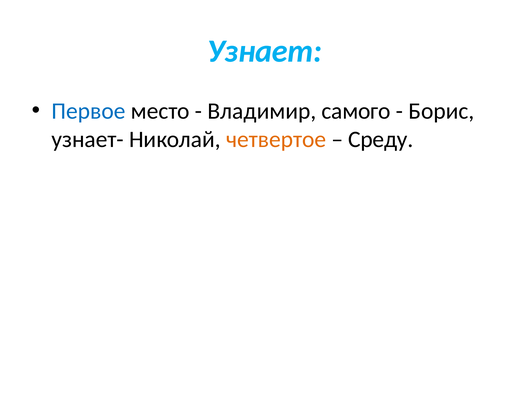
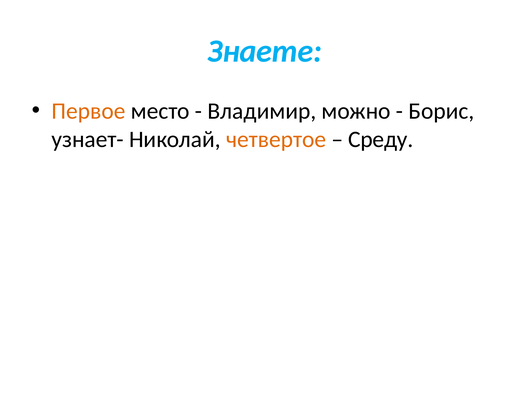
Узнает: Узнает -> Знаете
Первое colour: blue -> orange
самого: самого -> можно
